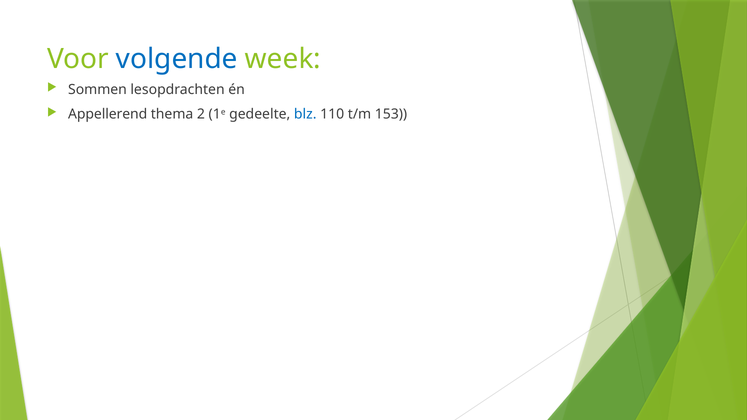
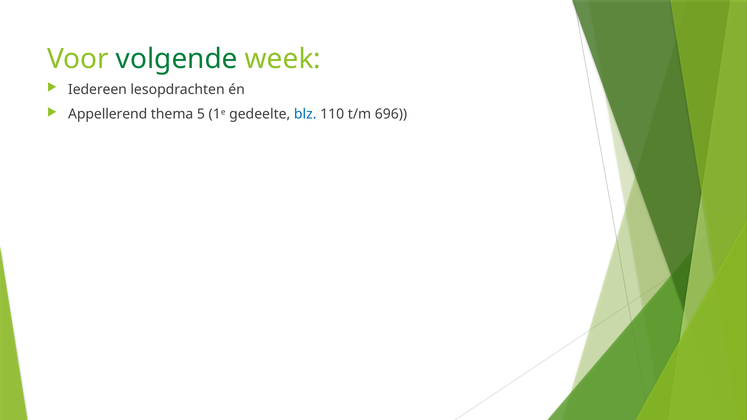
volgende colour: blue -> green
Sommen: Sommen -> Iedereen
2: 2 -> 5
153: 153 -> 696
